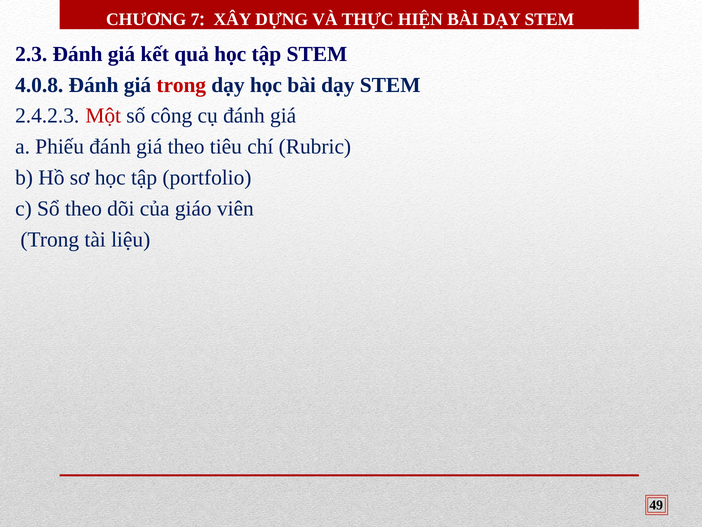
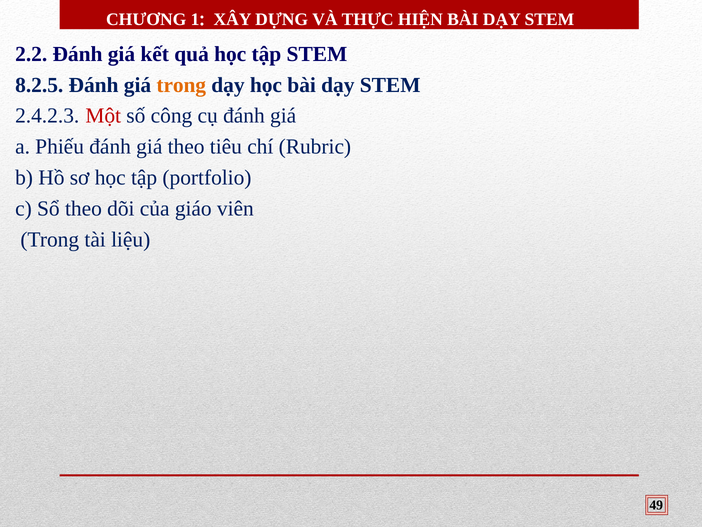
7: 7 -> 1
2.3: 2.3 -> 2.2
4.0.8: 4.0.8 -> 8.2.5
trong at (181, 85) colour: red -> orange
